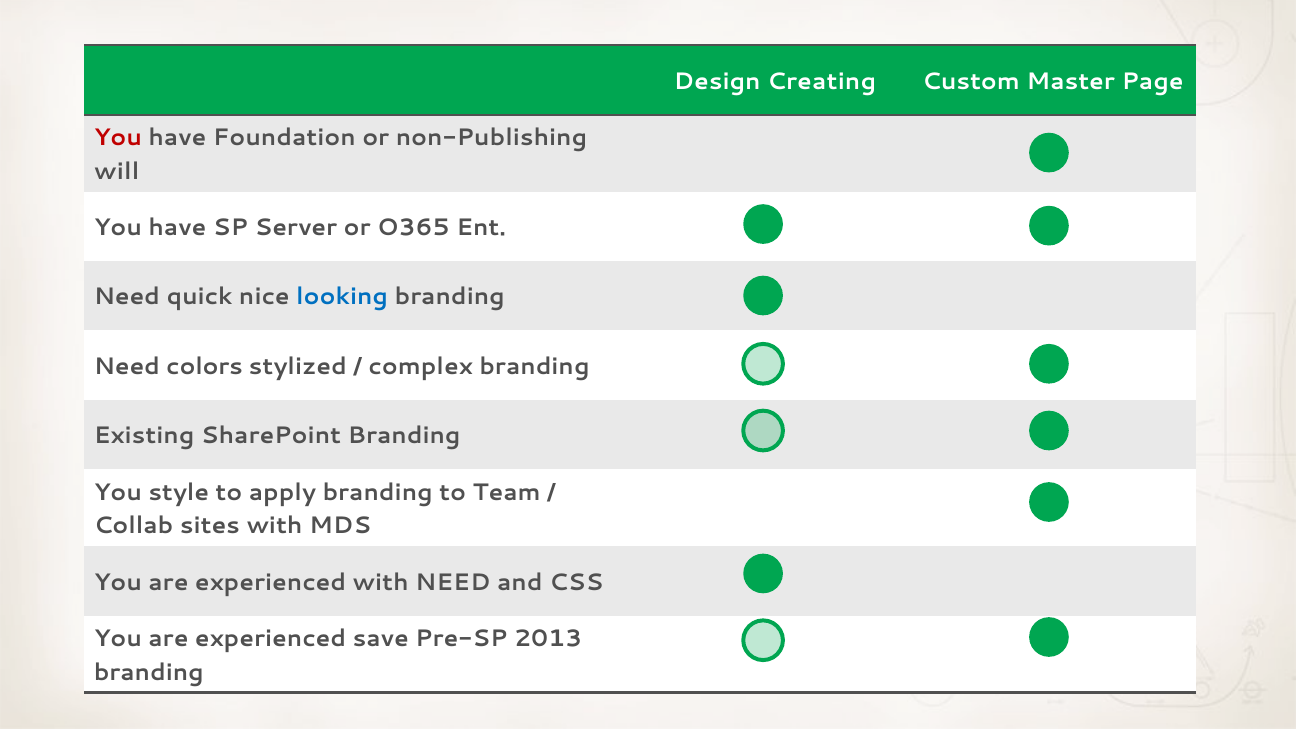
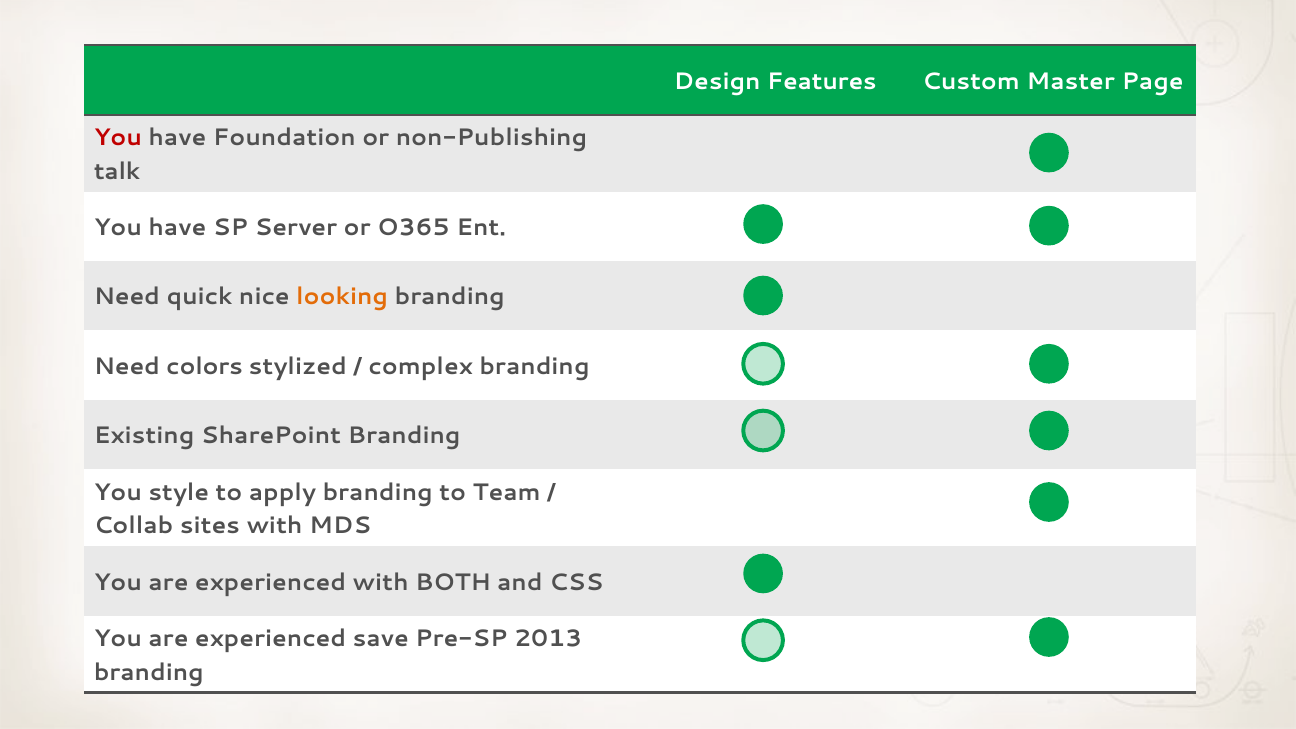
Creating: Creating -> Features
will: will -> talk
looking colour: blue -> orange
with NEED: NEED -> BOTH
